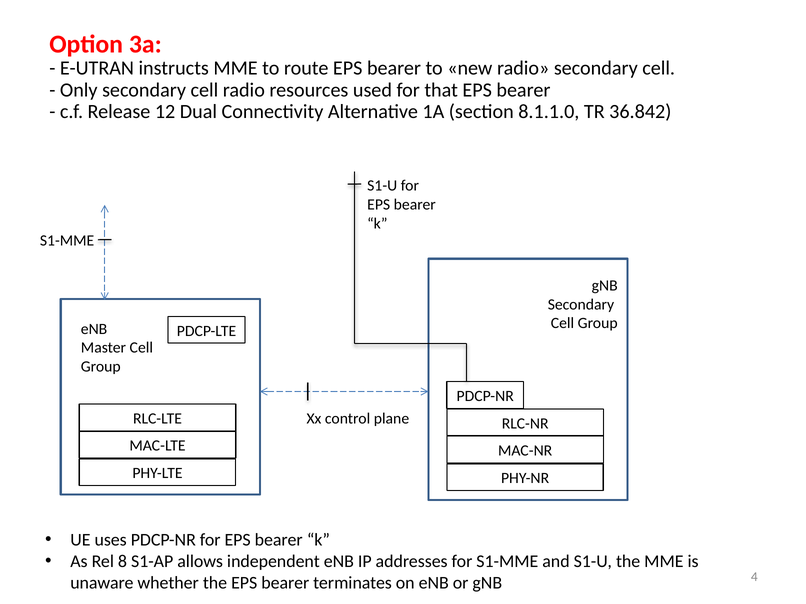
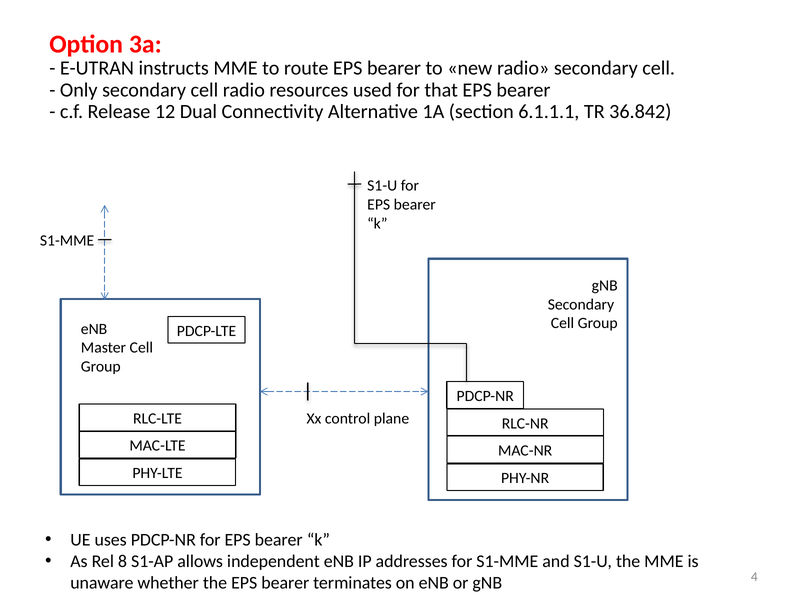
8.1.1.0: 8.1.1.0 -> 6.1.1.1
